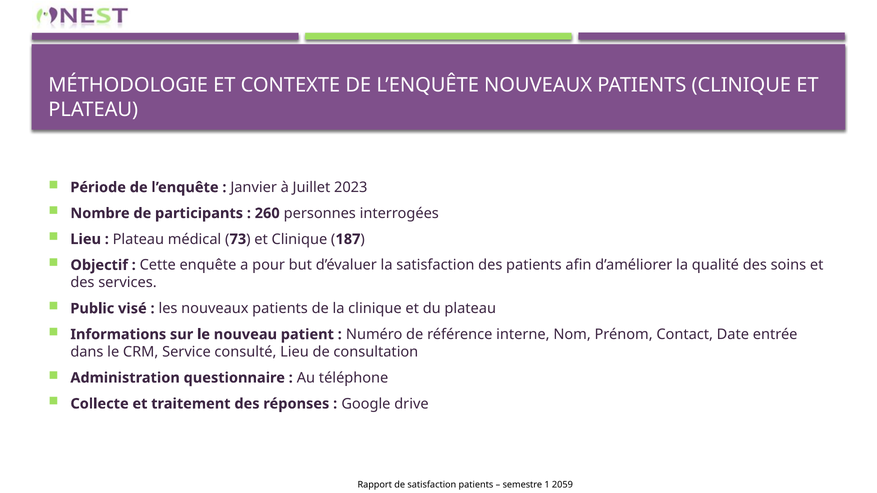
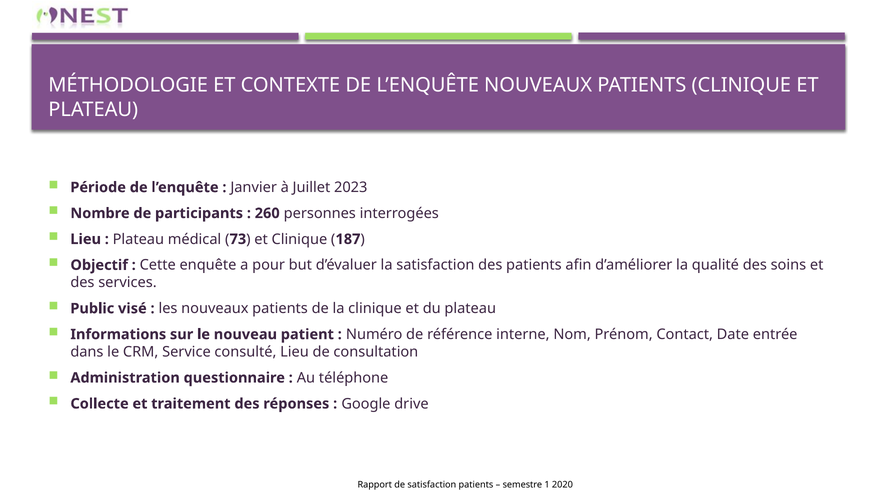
2059: 2059 -> 2020
